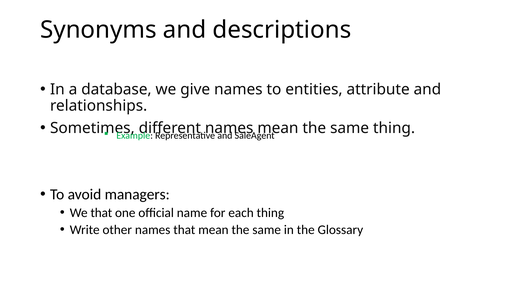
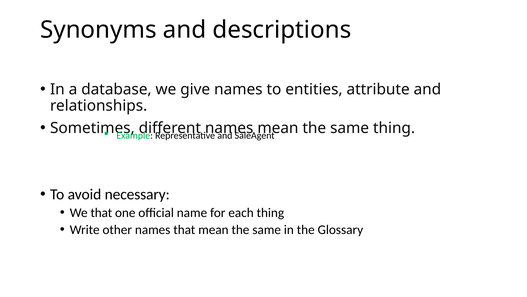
managers: managers -> necessary
